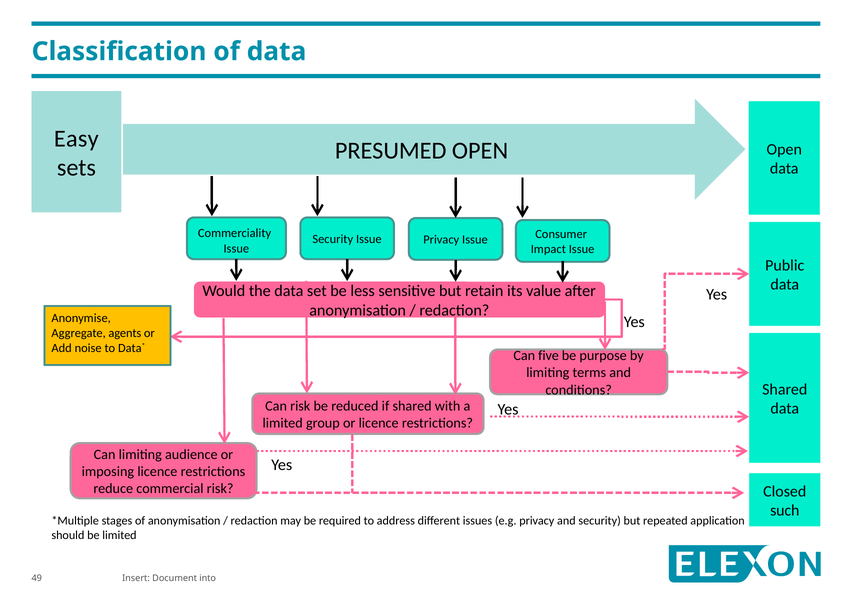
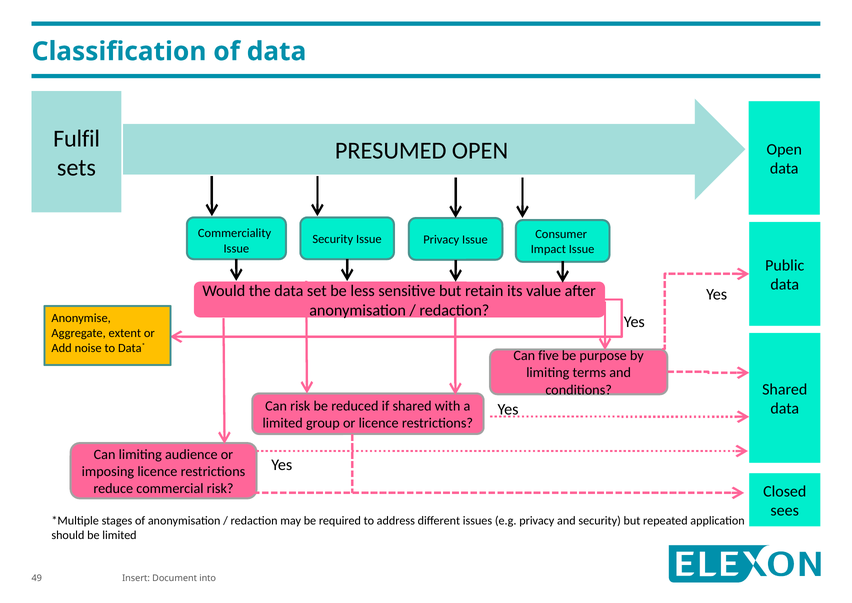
Easy: Easy -> Fulfil
agents: agents -> extent
such: such -> sees
